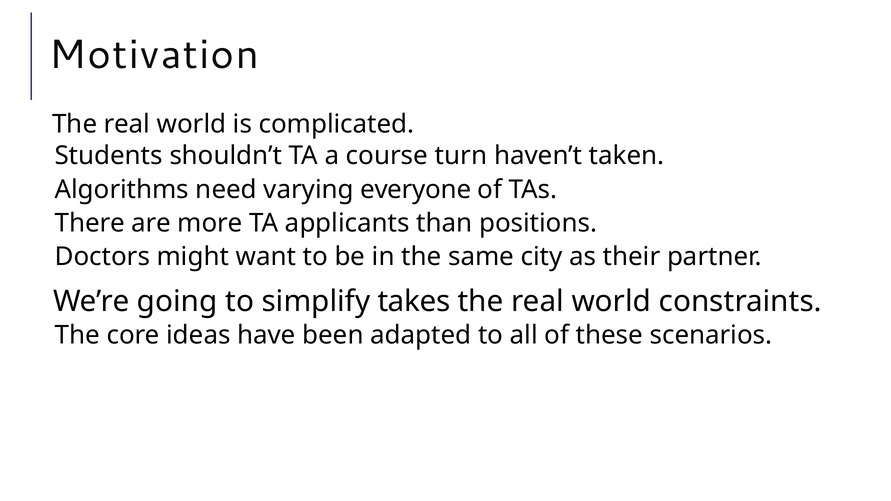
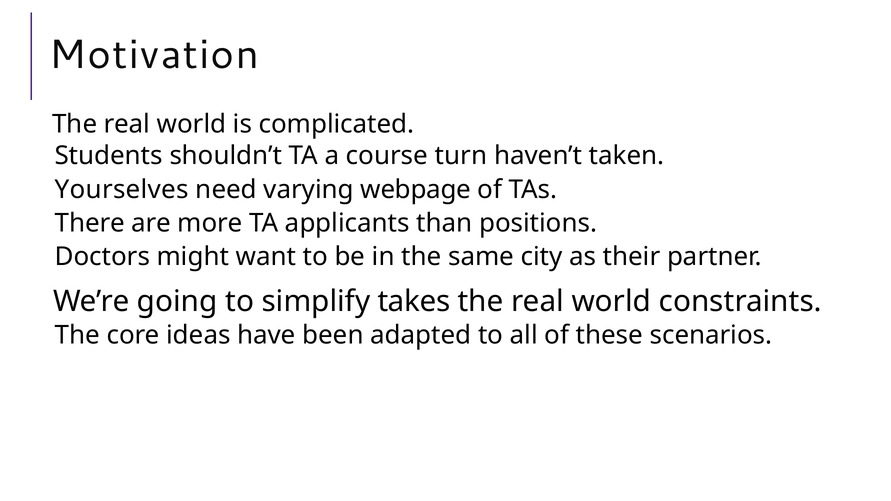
Algorithms: Algorithms -> Yourselves
everyone: everyone -> webpage
